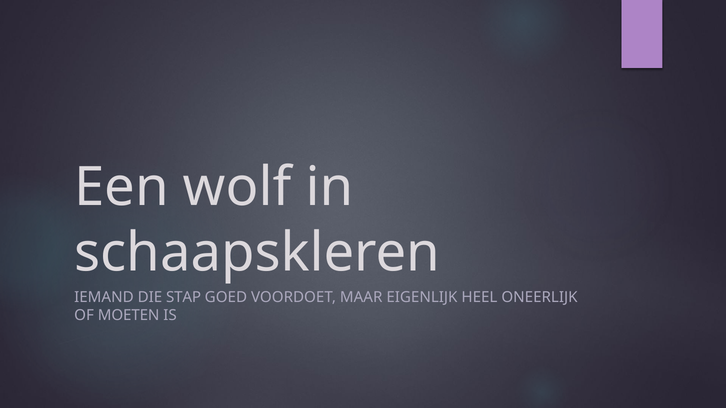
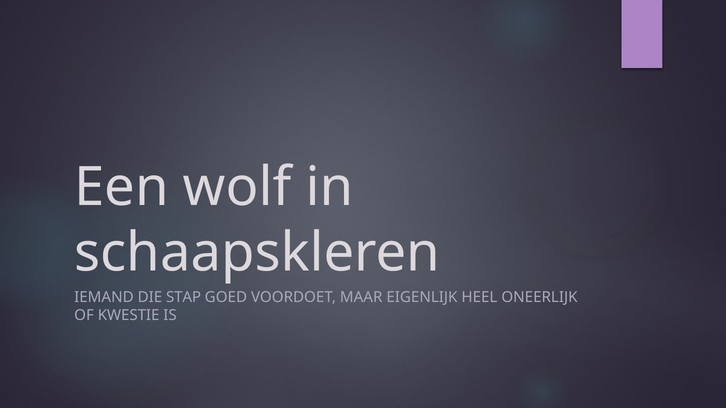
MOETEN: MOETEN -> KWESTIE
